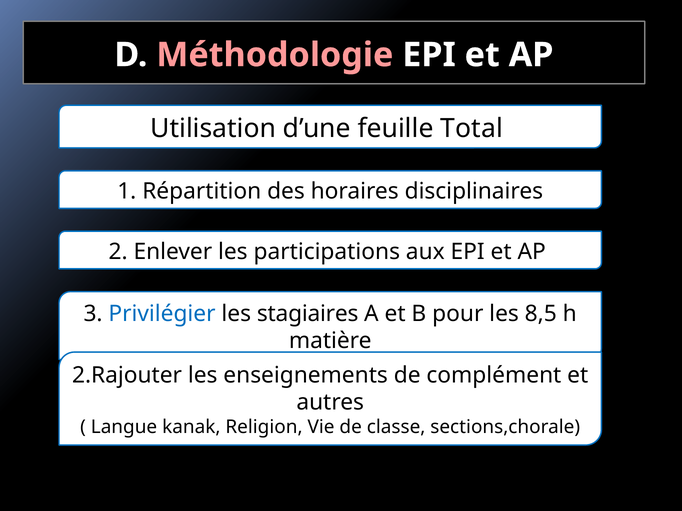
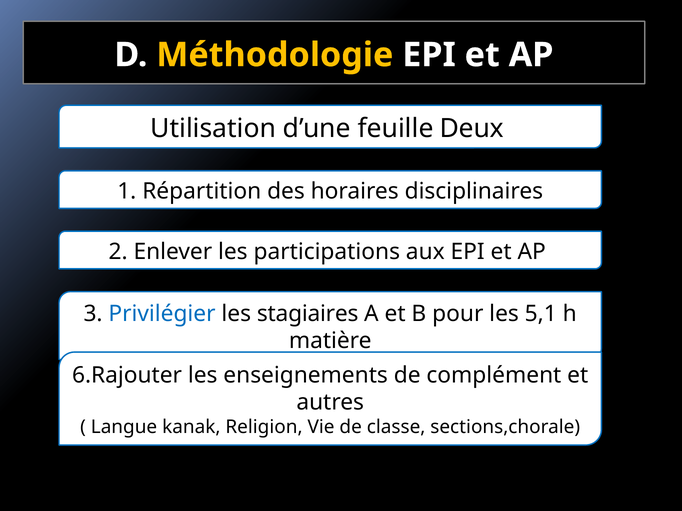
Méthodologie colour: pink -> yellow
Total: Total -> Deux
8,5: 8,5 -> 5,1
2.Rajouter: 2.Rajouter -> 6.Rajouter
